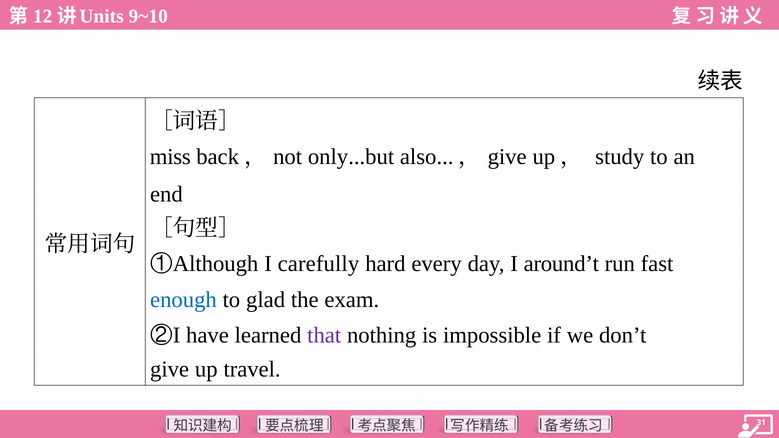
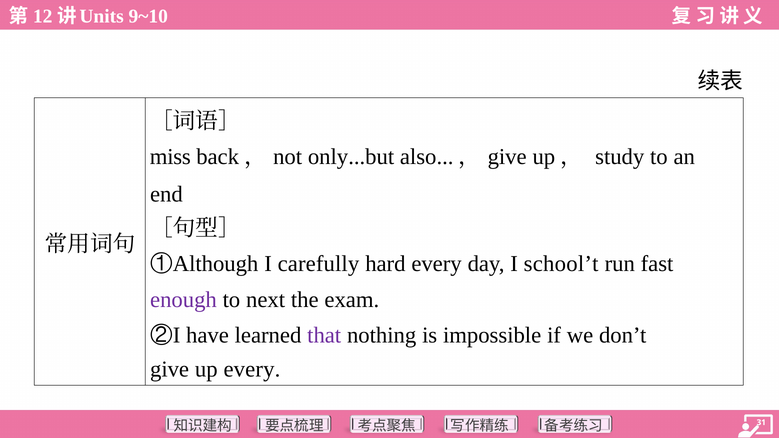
around’t: around’t -> school’t
enough colour: blue -> purple
glad: glad -> next
up travel: travel -> every
